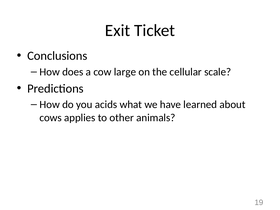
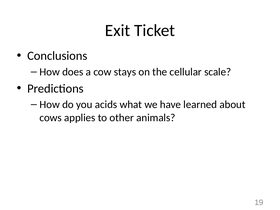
large: large -> stays
